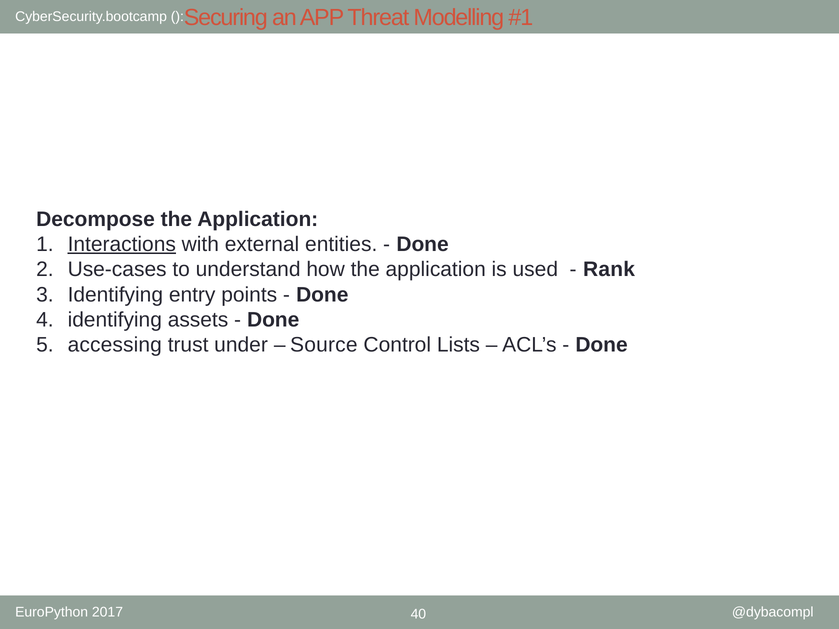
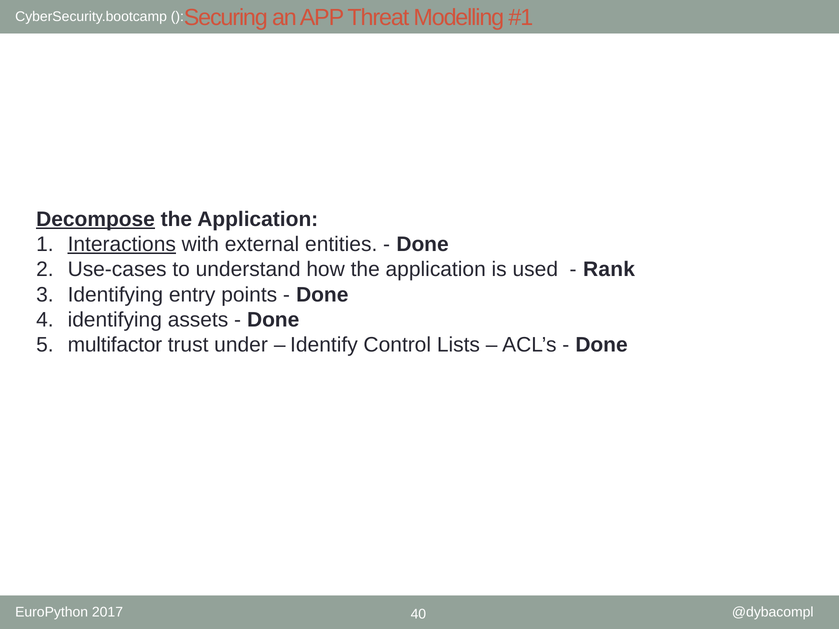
Decompose underline: none -> present
accessing: accessing -> multifactor
Source: Source -> Identify
